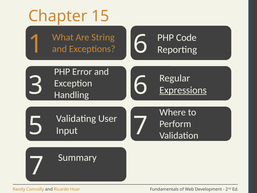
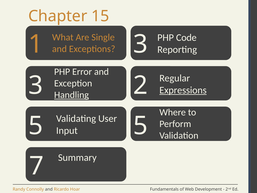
String: String -> Single
1 6: 6 -> 3
3 6: 6 -> 2
Handling underline: none -> present
5 7: 7 -> 5
